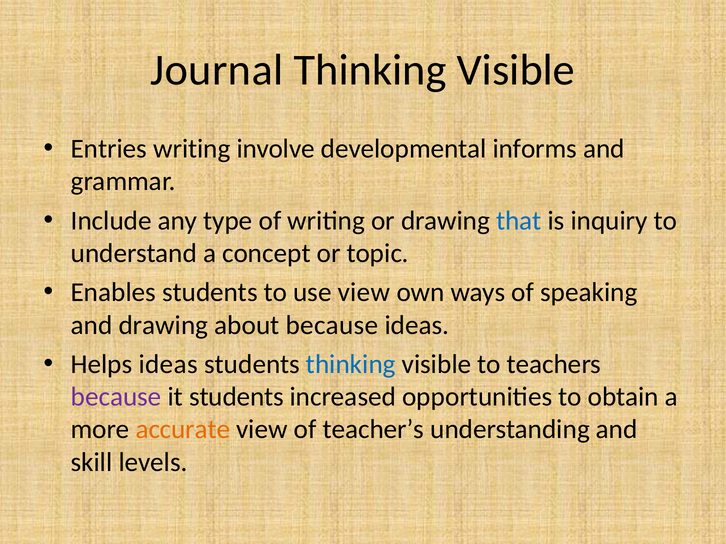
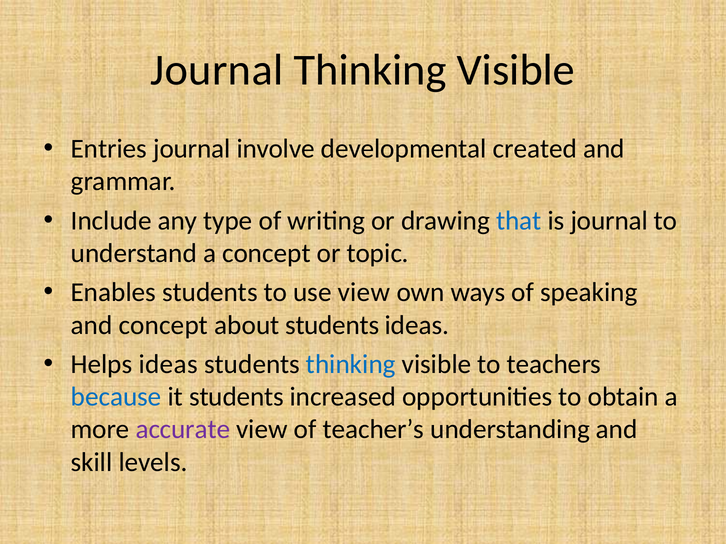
Entries writing: writing -> journal
informs: informs -> created
is inquiry: inquiry -> journal
and drawing: drawing -> concept
about because: because -> students
because at (116, 397) colour: purple -> blue
accurate colour: orange -> purple
